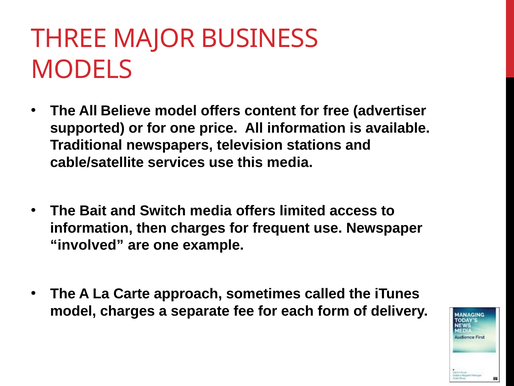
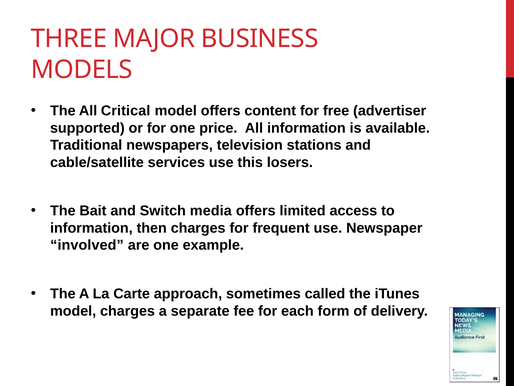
Believe: Believe -> Critical
this media: media -> losers
